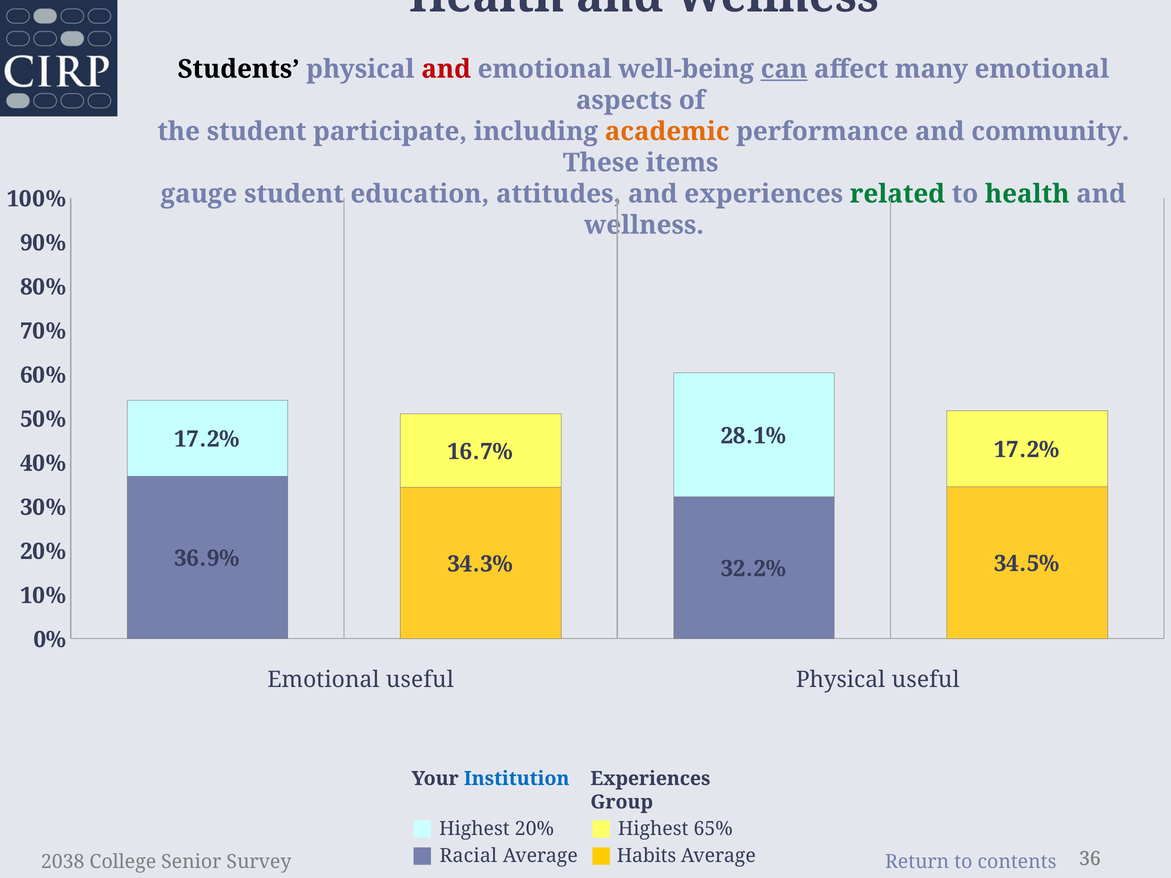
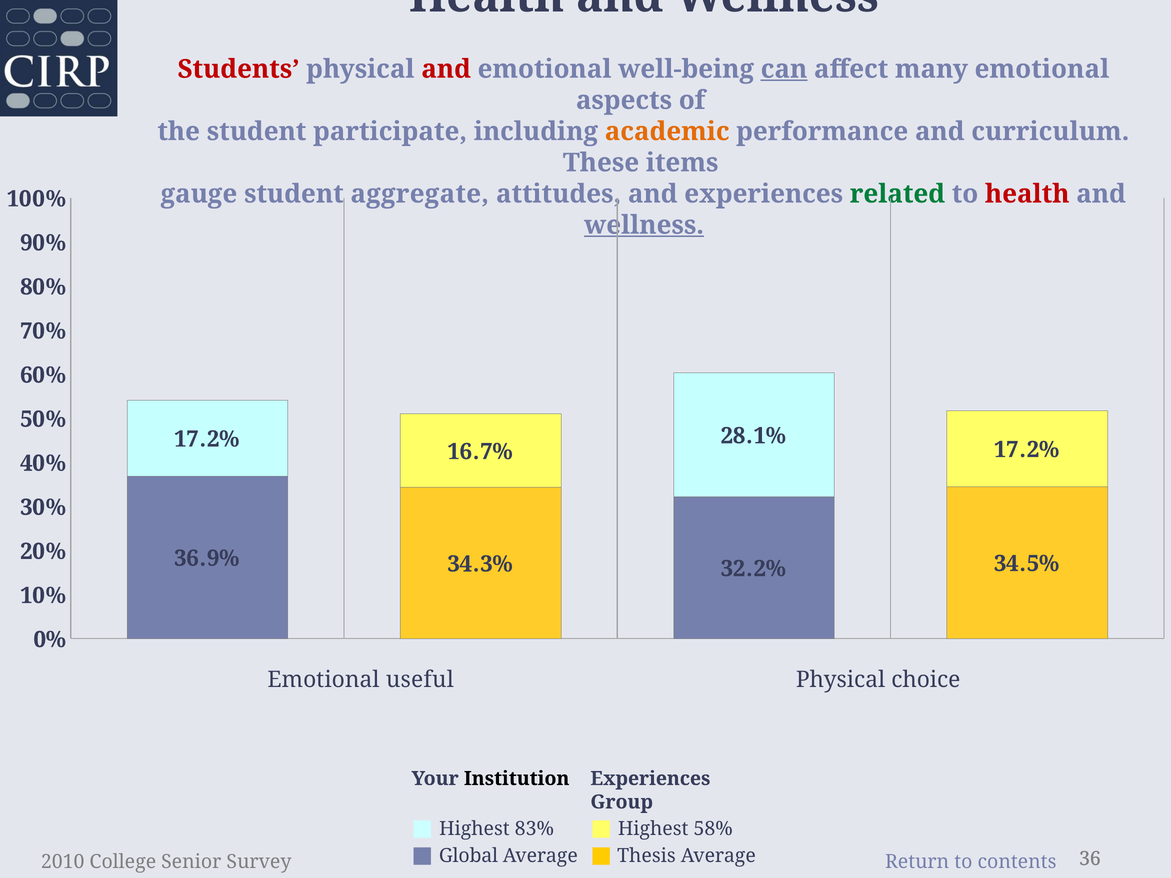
Students colour: black -> red
community: community -> curriculum
education: education -> aggregate
health at (1027, 194) colour: green -> red
wellness at (644, 225) underline: none -> present
Physical useful: useful -> choice
Institution colour: blue -> black
Highest 20%: 20% -> 83%
65%: 65% -> 58%
Racial: Racial -> Global
Habits: Habits -> Thesis
2038: 2038 -> 2010
